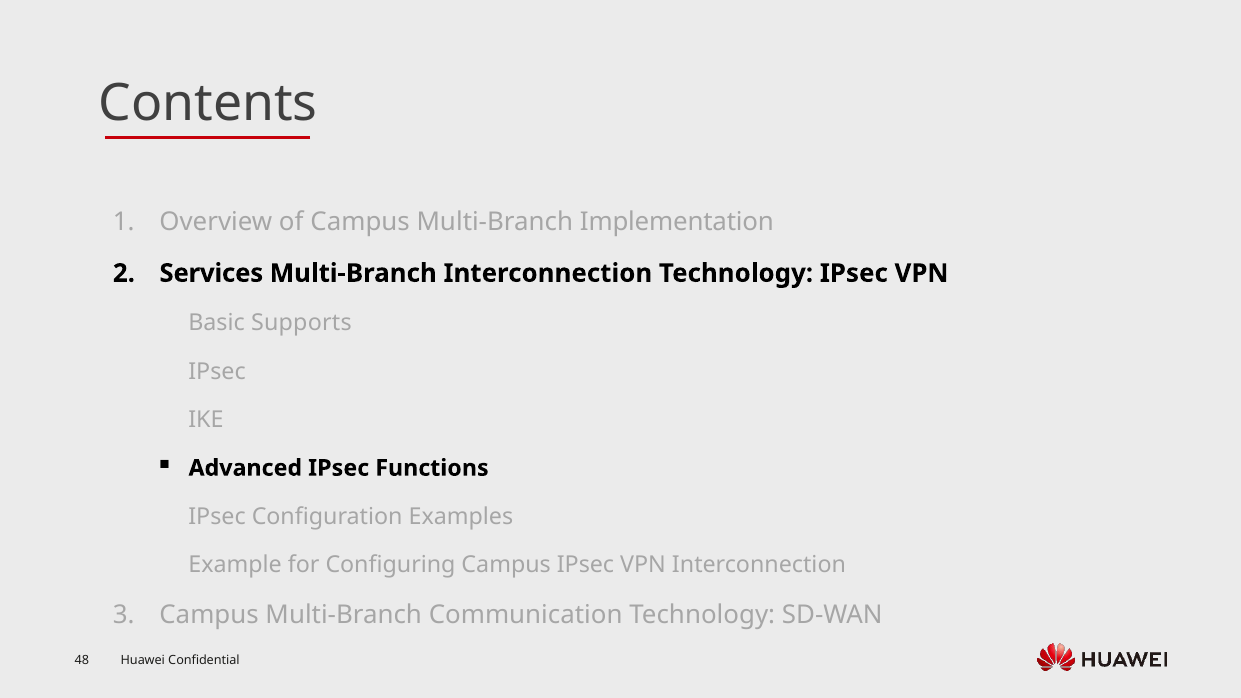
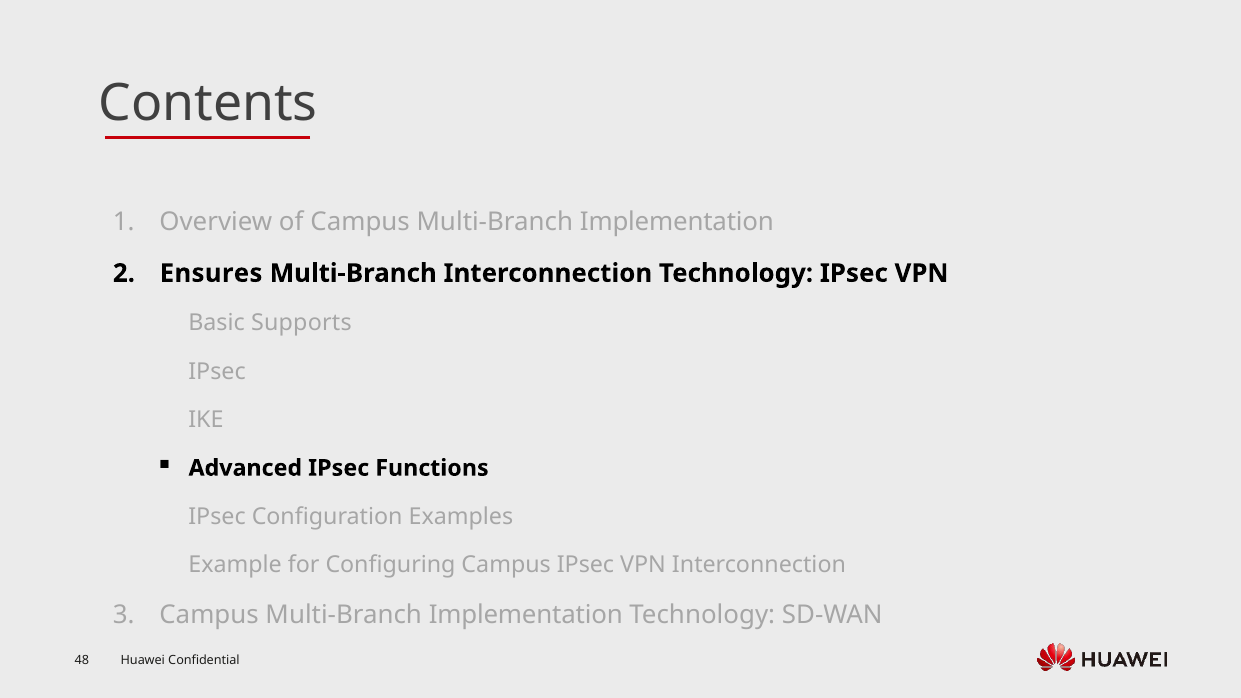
Services: Services -> Ensures
Communication at (526, 615): Communication -> Implementation
